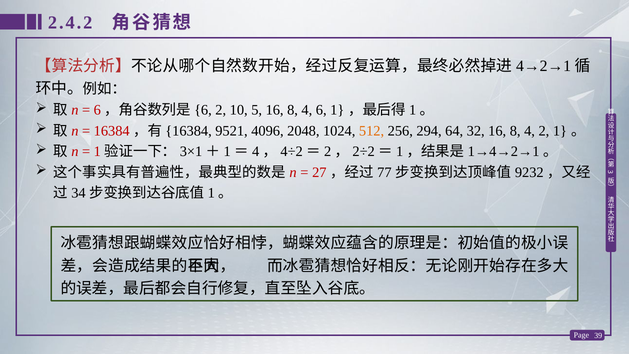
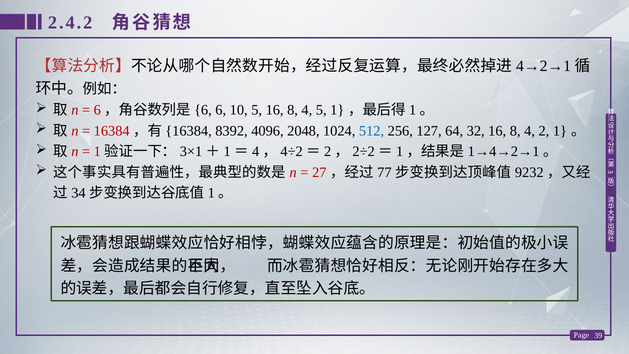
2 at (221, 110): 2 -> 6
4 6: 6 -> 5
9521: 9521 -> 8392
512 colour: orange -> blue
294: 294 -> 127
